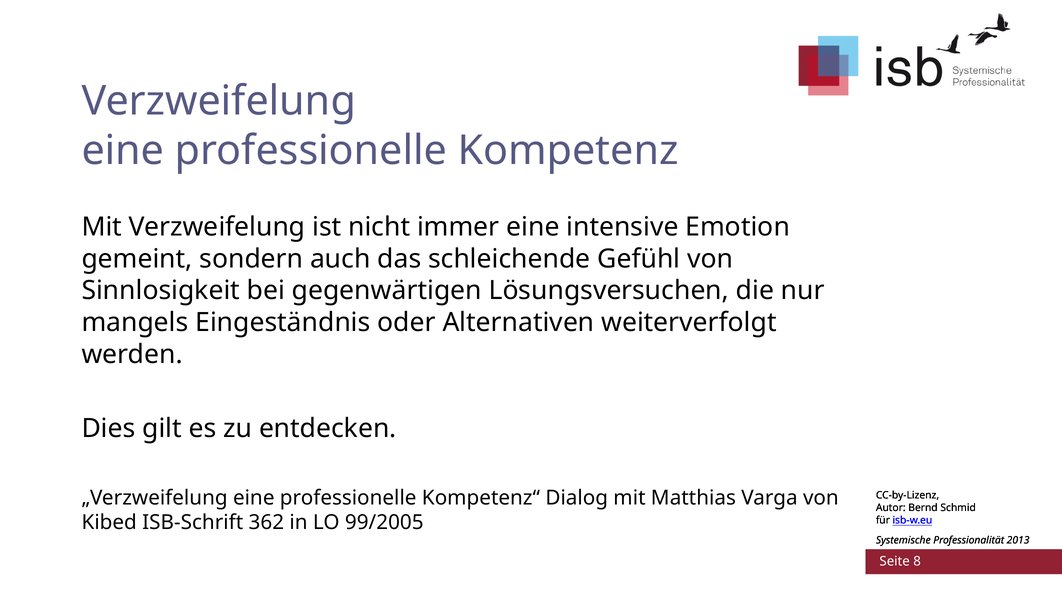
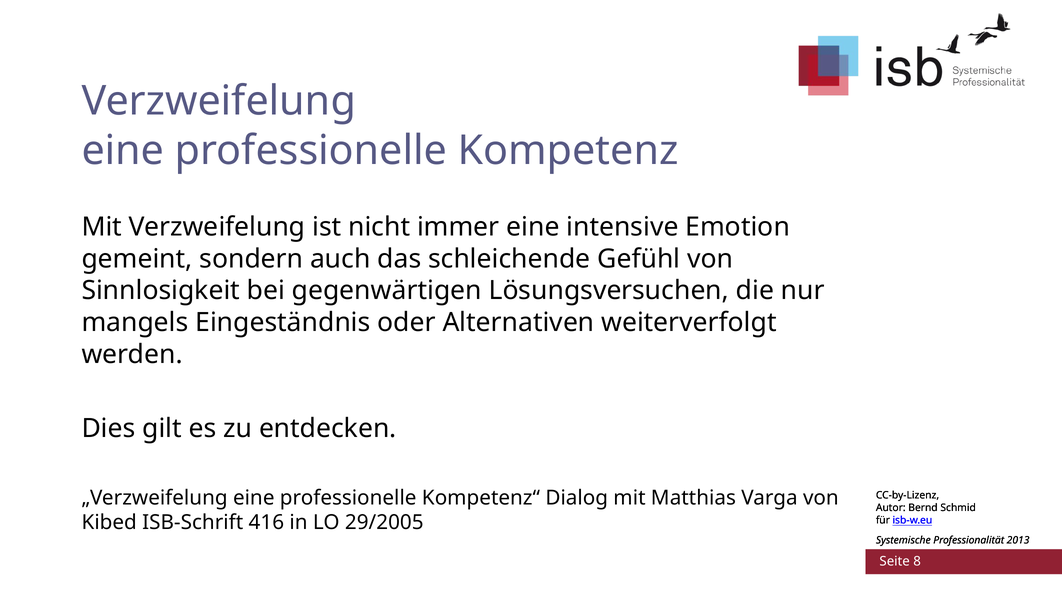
362: 362 -> 416
99/2005: 99/2005 -> 29/2005
